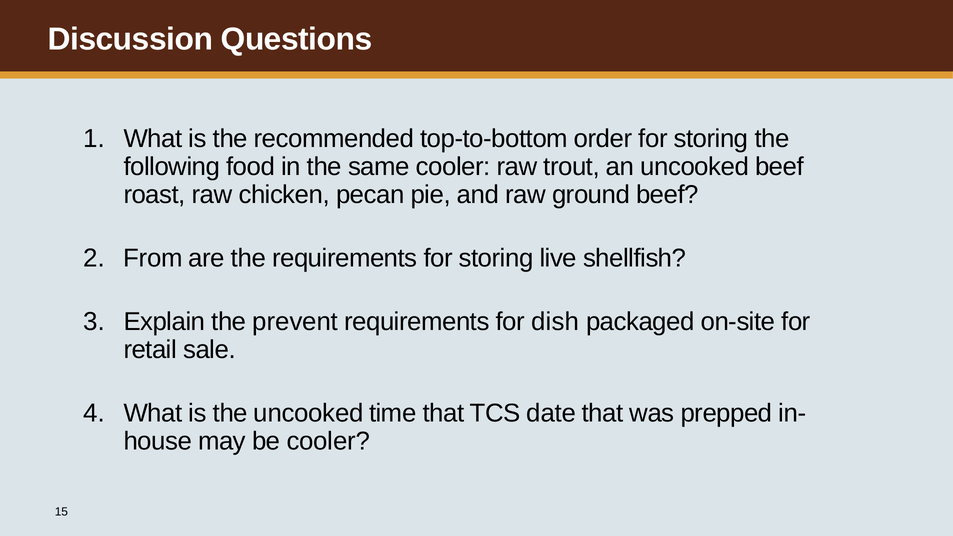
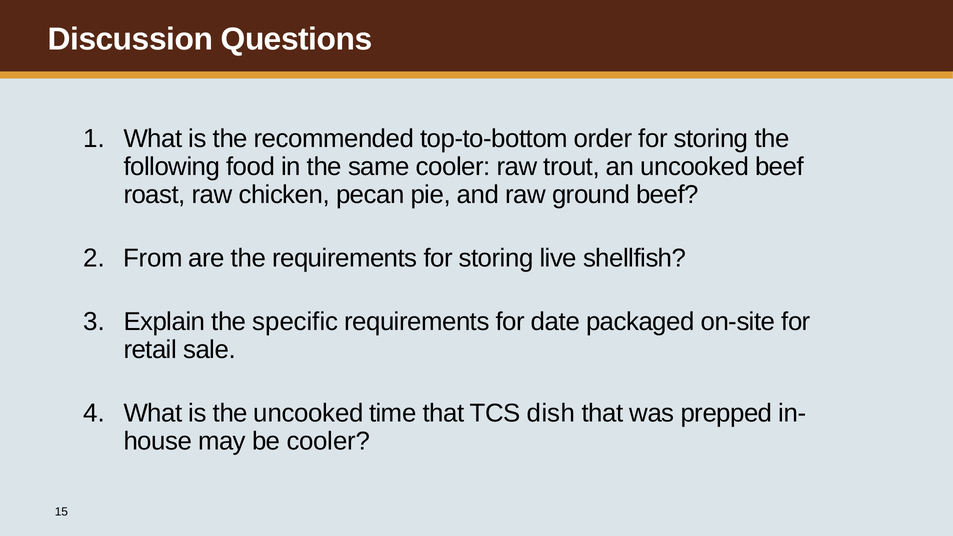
prevent: prevent -> specific
dish: dish -> date
date: date -> dish
